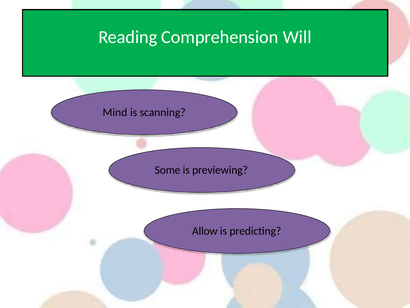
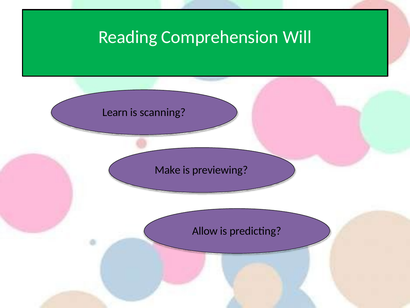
Mind: Mind -> Learn
Some: Some -> Make
